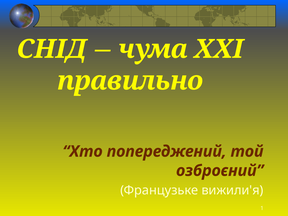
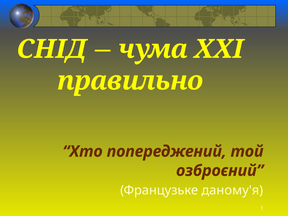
вижили'я: вижили'я -> даному'я
